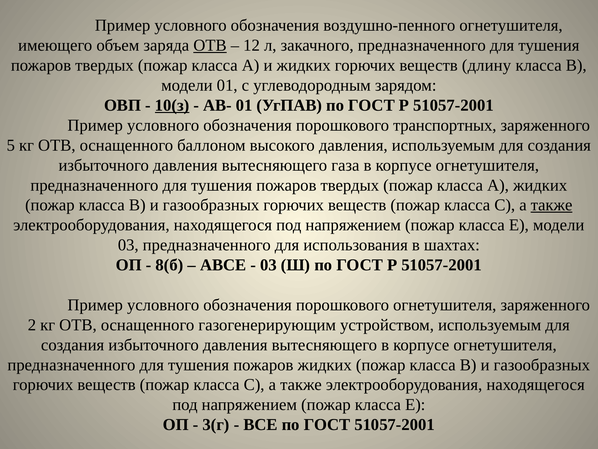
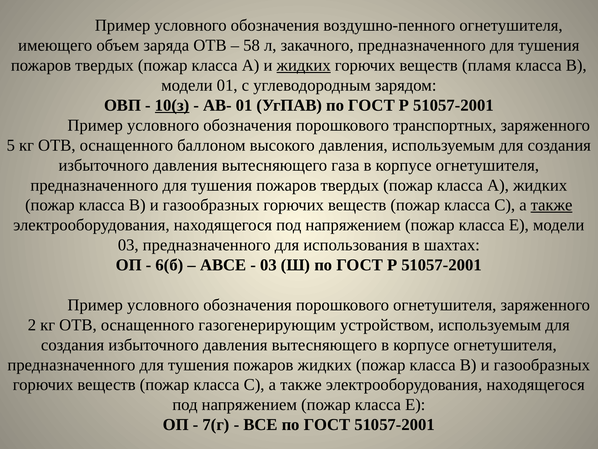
ОТВ at (210, 45) underline: present -> none
12: 12 -> 58
жидких at (304, 65) underline: none -> present
длину: длину -> пламя
8(б: 8(б -> 6(б
3(г: 3(г -> 7(г
